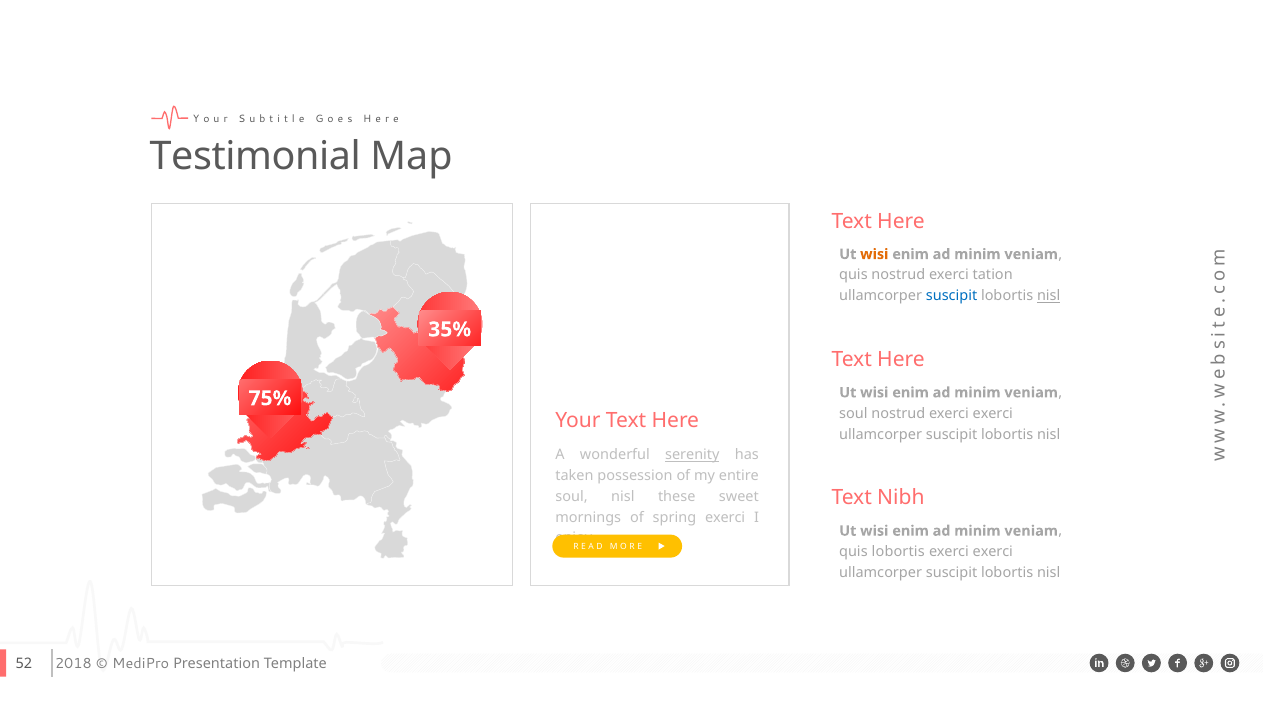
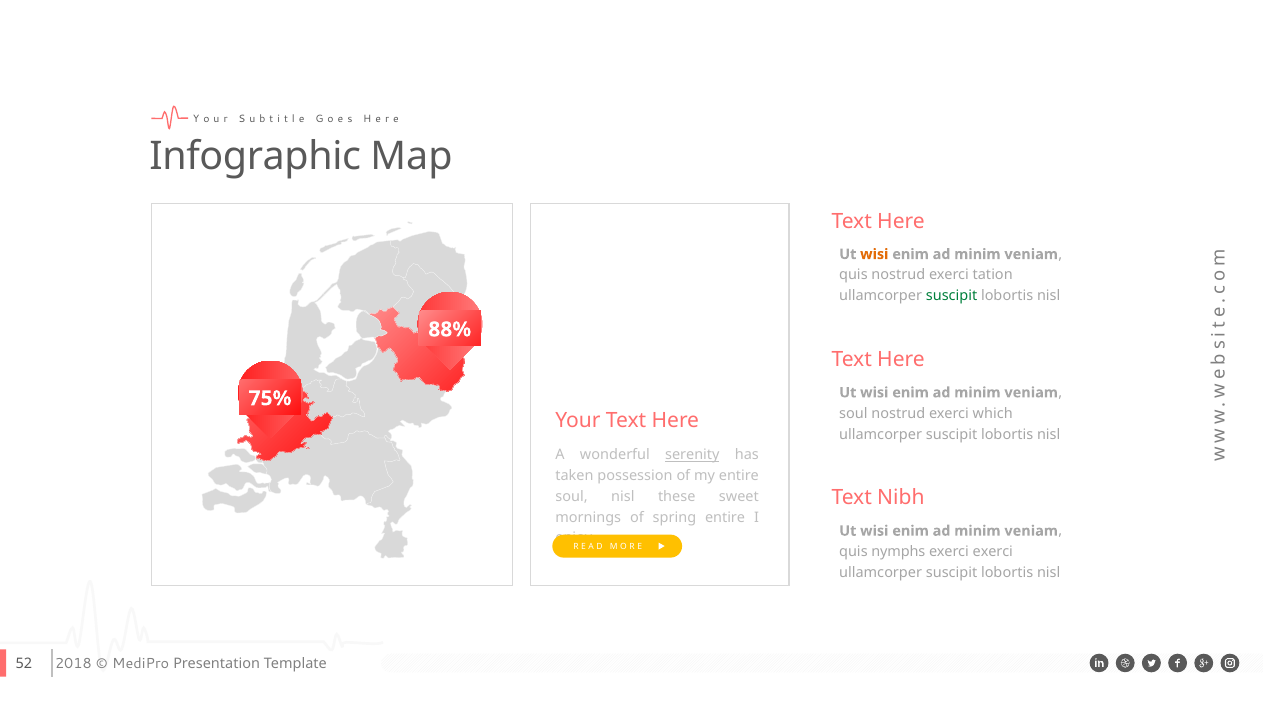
Testimonial: Testimonial -> Infographic
suscipit at (952, 296) colour: blue -> green
nisl at (1049, 296) underline: present -> none
35%: 35% -> 88%
nostrud exerci exerci: exerci -> which
spring exerci: exerci -> entire
quis lobortis: lobortis -> nymphs
